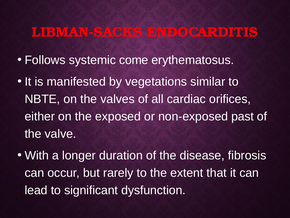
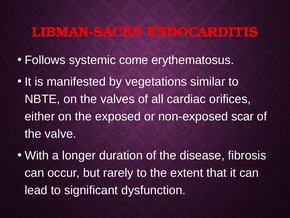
past: past -> scar
